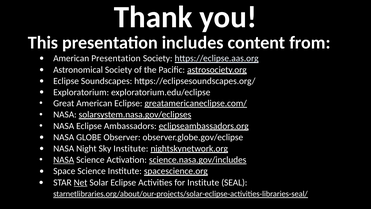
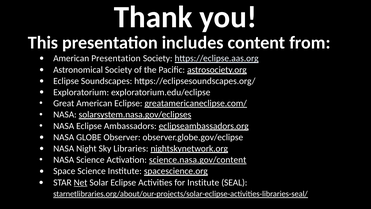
Sky Institute: Institute -> Libraries
NASA at (64, 160) underline: present -> none
science.nasa.gov/includes: science.nasa.gov/includes -> science.nasa.gov/content
